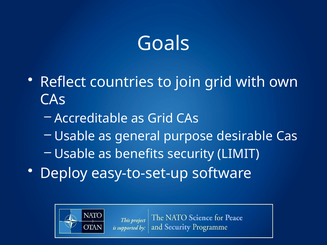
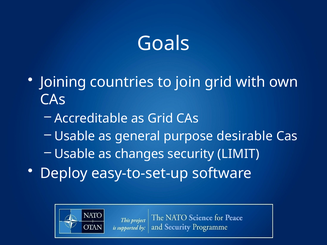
Reflect: Reflect -> Joining
benefits: benefits -> changes
